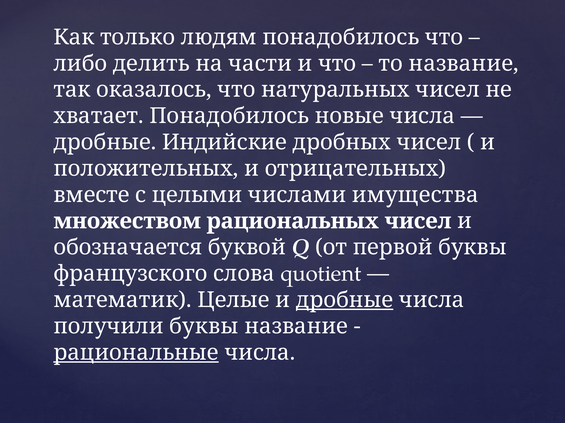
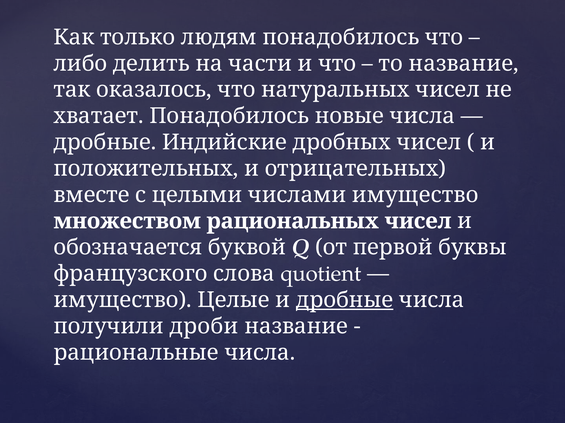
числами имущества: имущества -> имущество
математик at (123, 300): математик -> имущество
получили буквы: буквы -> дроби
рациональные underline: present -> none
